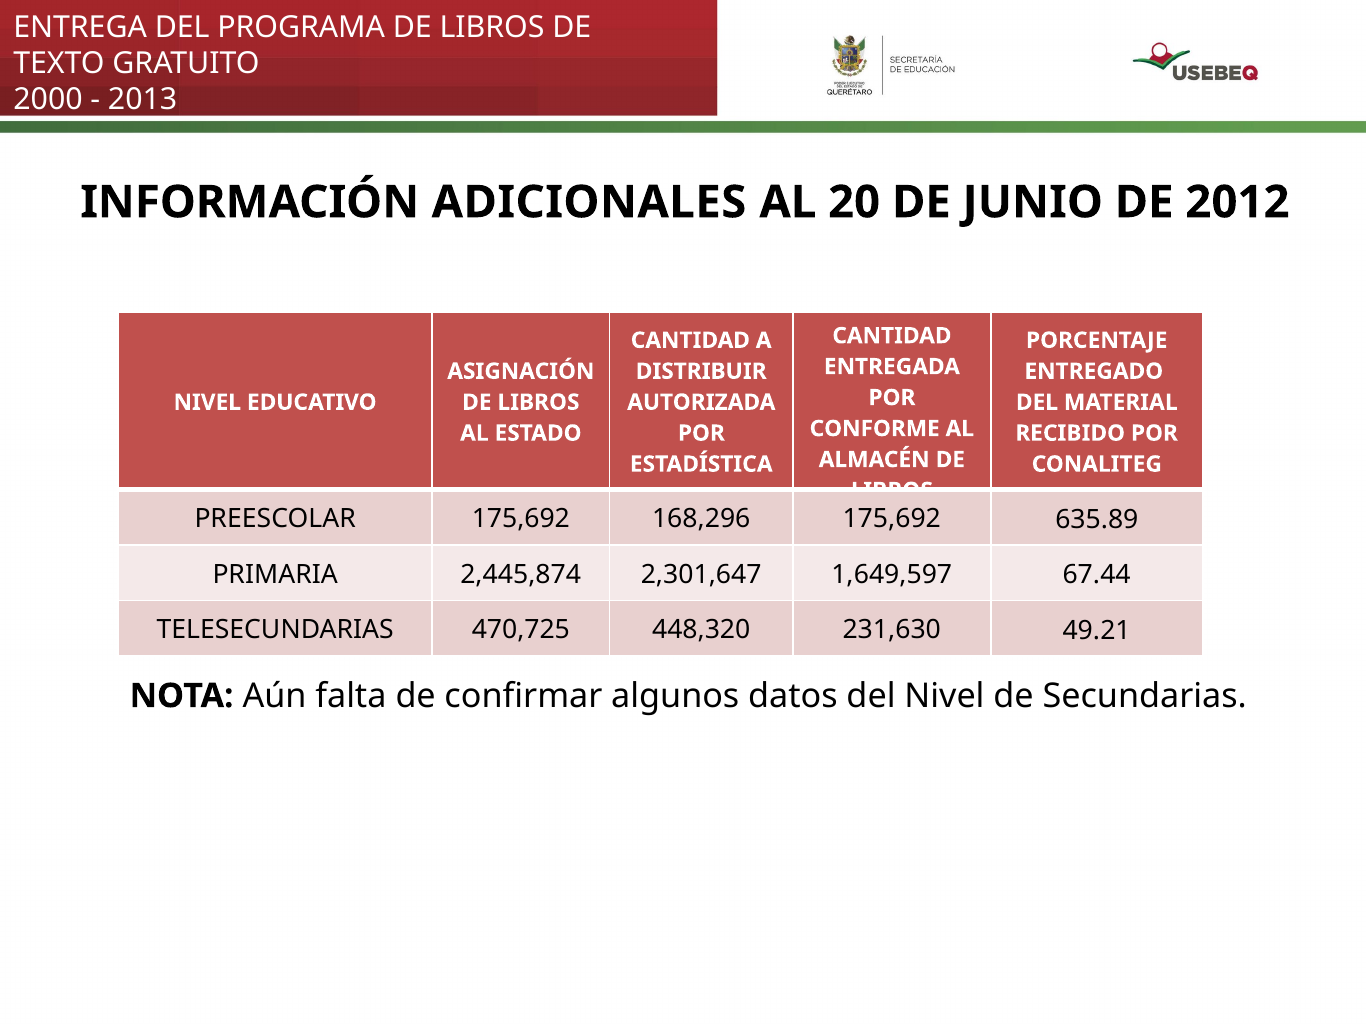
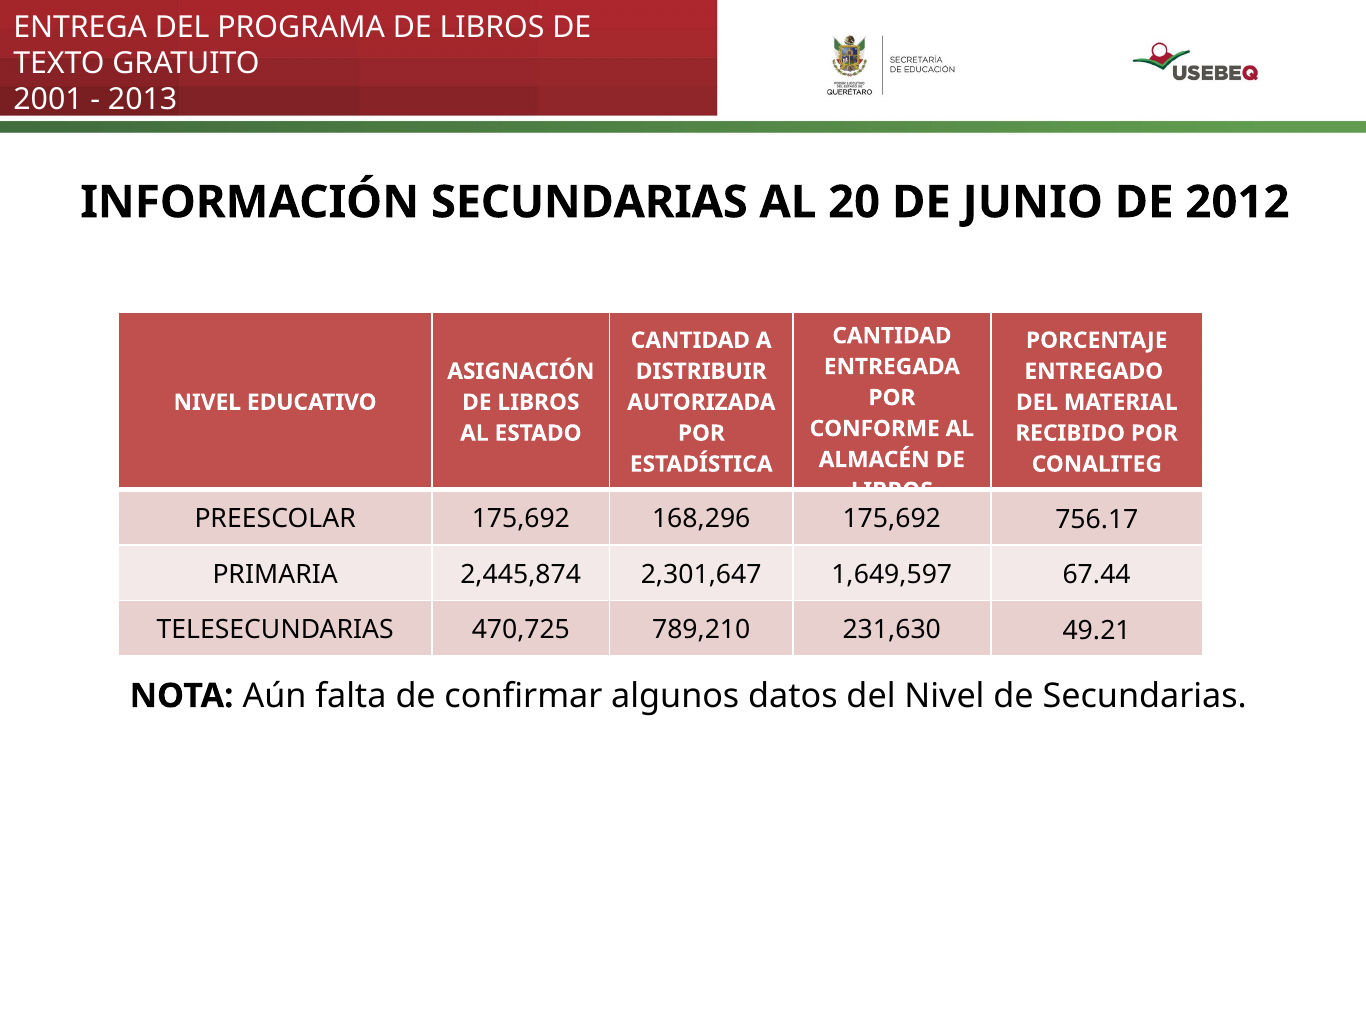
2000: 2000 -> 2001
INFORMACIÓN ADICIONALES: ADICIONALES -> SECUNDARIAS
635.89: 635.89 -> 756.17
448,320: 448,320 -> 789,210
